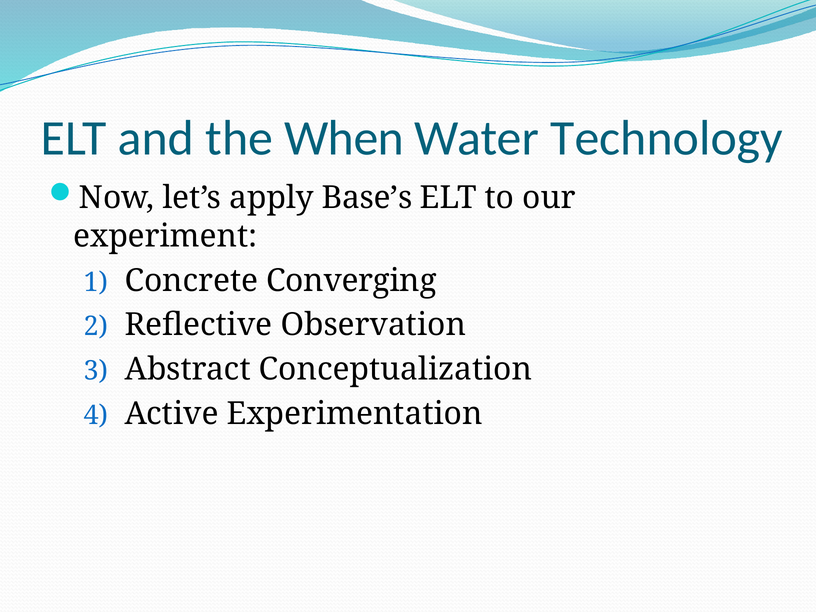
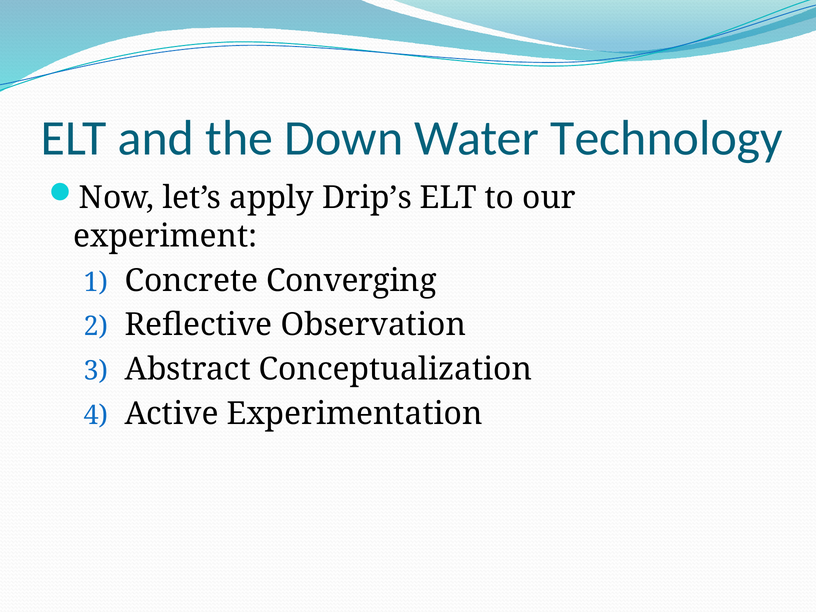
When: When -> Down
Base’s: Base’s -> Drip’s
